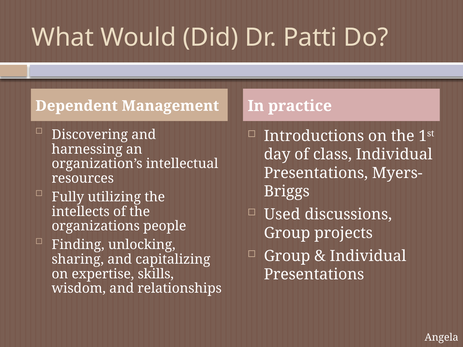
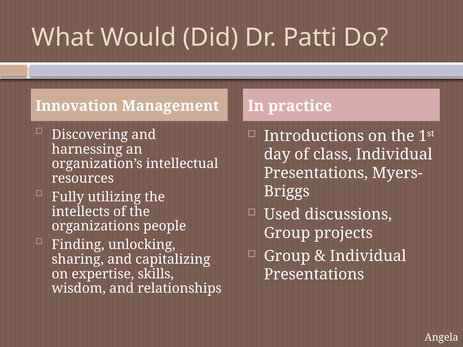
Dependent: Dependent -> Innovation
